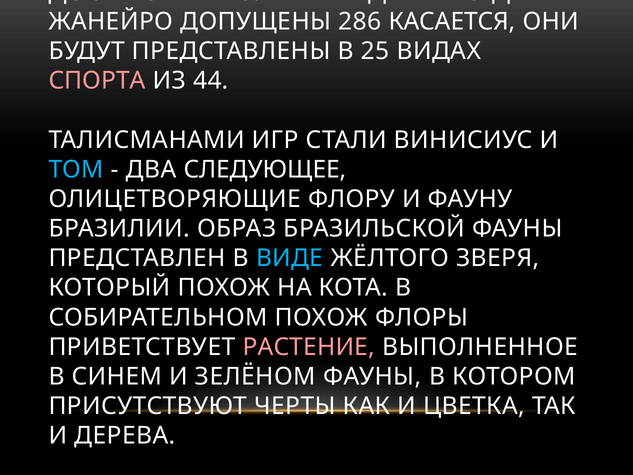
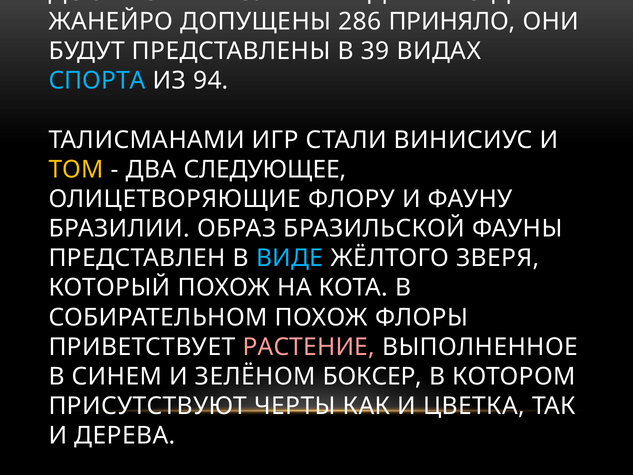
КАСАЕТСЯ: КАСАЕТСЯ -> ПРИНЯЛО
25: 25 -> 39
СПОРТА colour: pink -> light blue
44: 44 -> 94
ТОМ colour: light blue -> yellow
ЗЕЛЁНОМ ФАУНЫ: ФАУНЫ -> БОКСЕР
